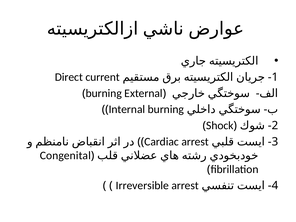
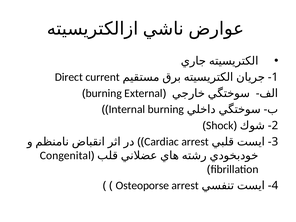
Irreversible: Irreversible -> Osteoporse
